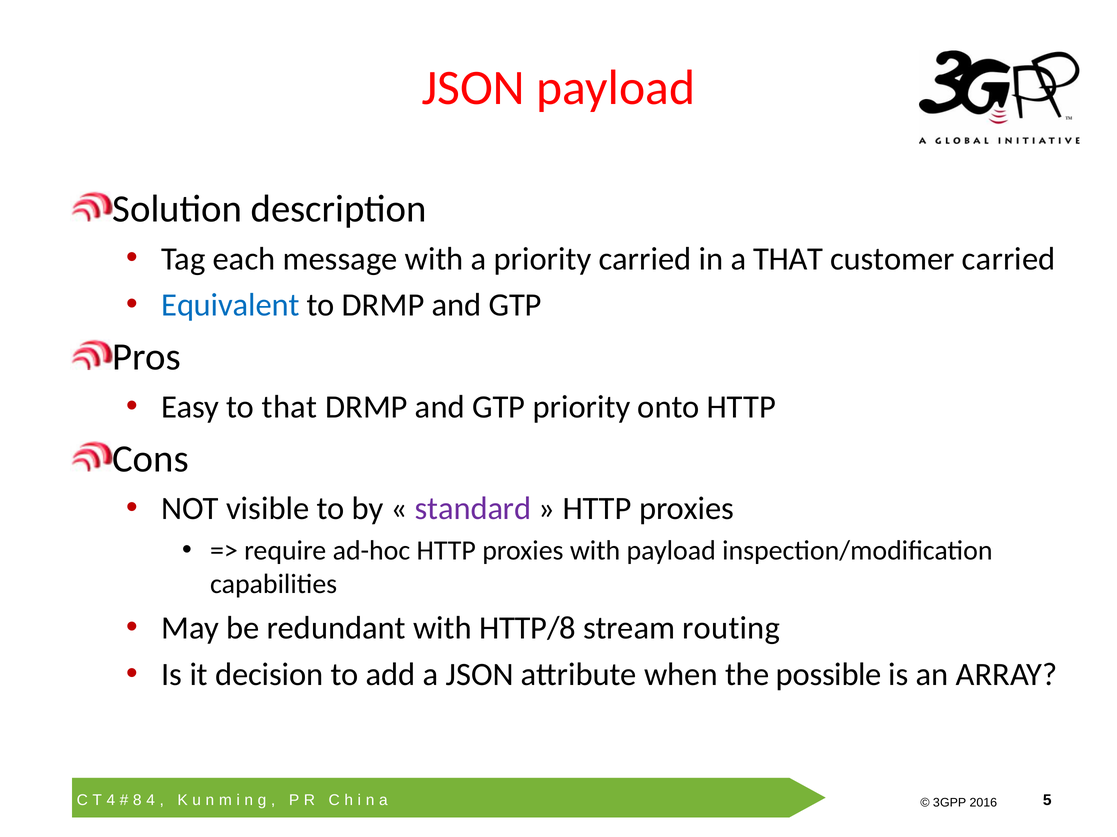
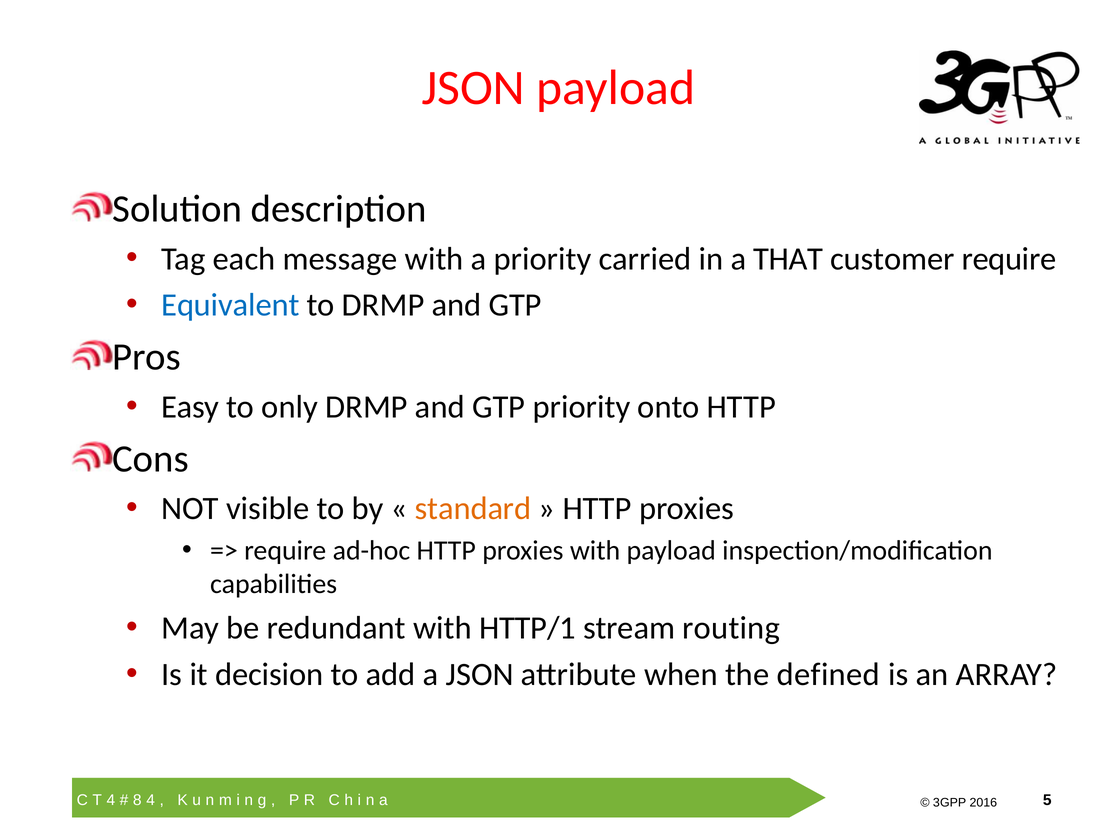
customer carried: carried -> require
to that: that -> only
standard colour: purple -> orange
HTTP/8: HTTP/8 -> HTTP/1
possible: possible -> defined
